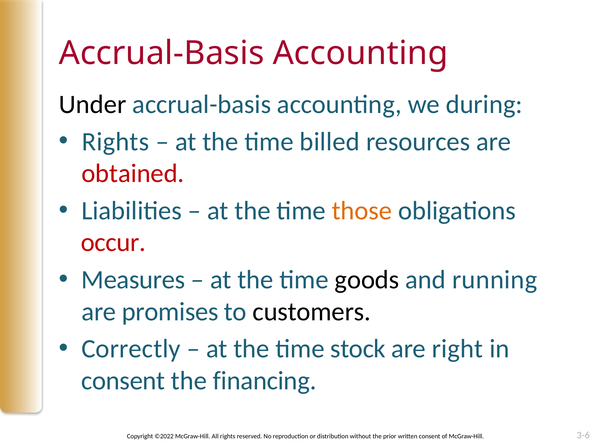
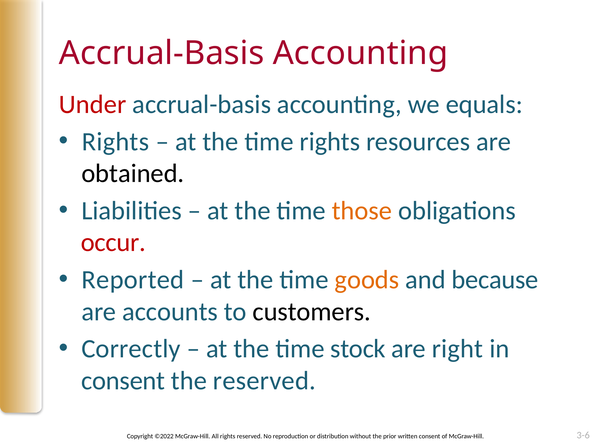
Under colour: black -> red
during: during -> equals
time billed: billed -> rights
obtained colour: red -> black
Measures: Measures -> Reported
goods colour: black -> orange
running: running -> because
promises: promises -> accounts
the financing: financing -> reserved
